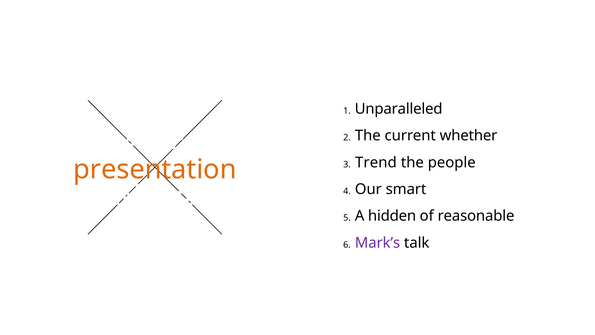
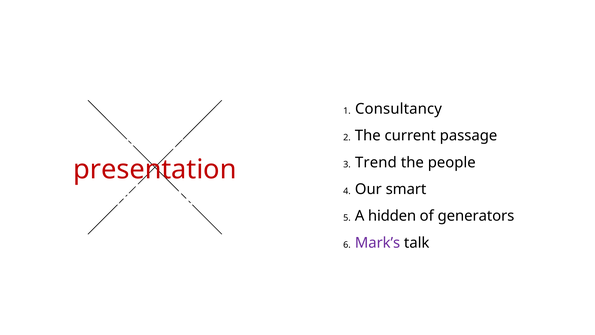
Unparalleled: Unparalleled -> Consultancy
whether: whether -> passage
presentation colour: orange -> red
reasonable: reasonable -> generators
